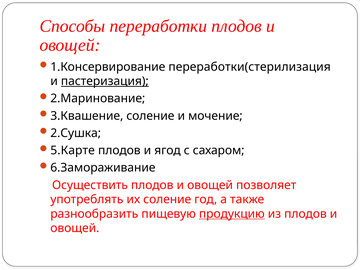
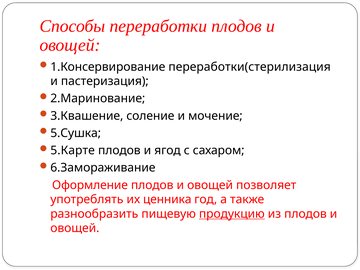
пастеризация underline: present -> none
2.Сушка: 2.Сушка -> 5.Сушка
Осуществить: Осуществить -> Оформление
их соление: соление -> ценника
